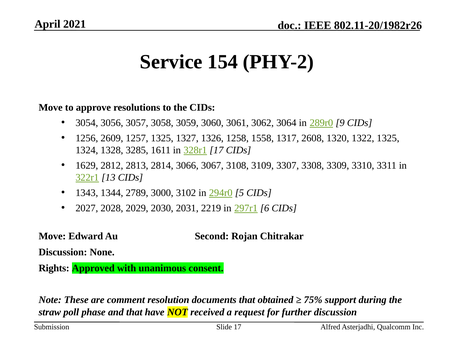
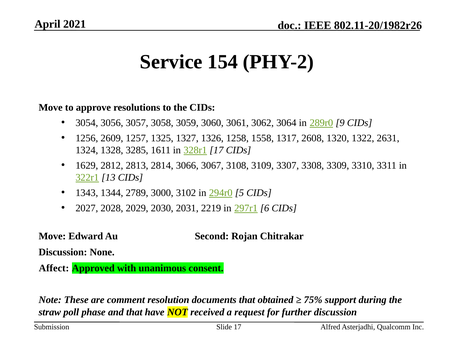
1322 1325: 1325 -> 2631
Rights: Rights -> Affect
